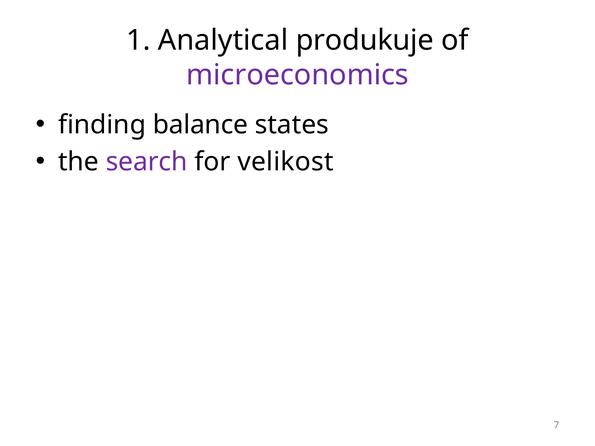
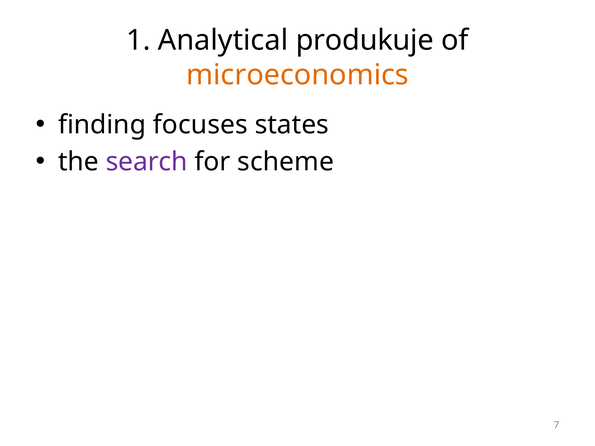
microeconomics colour: purple -> orange
balance: balance -> focuses
velikost: velikost -> scheme
